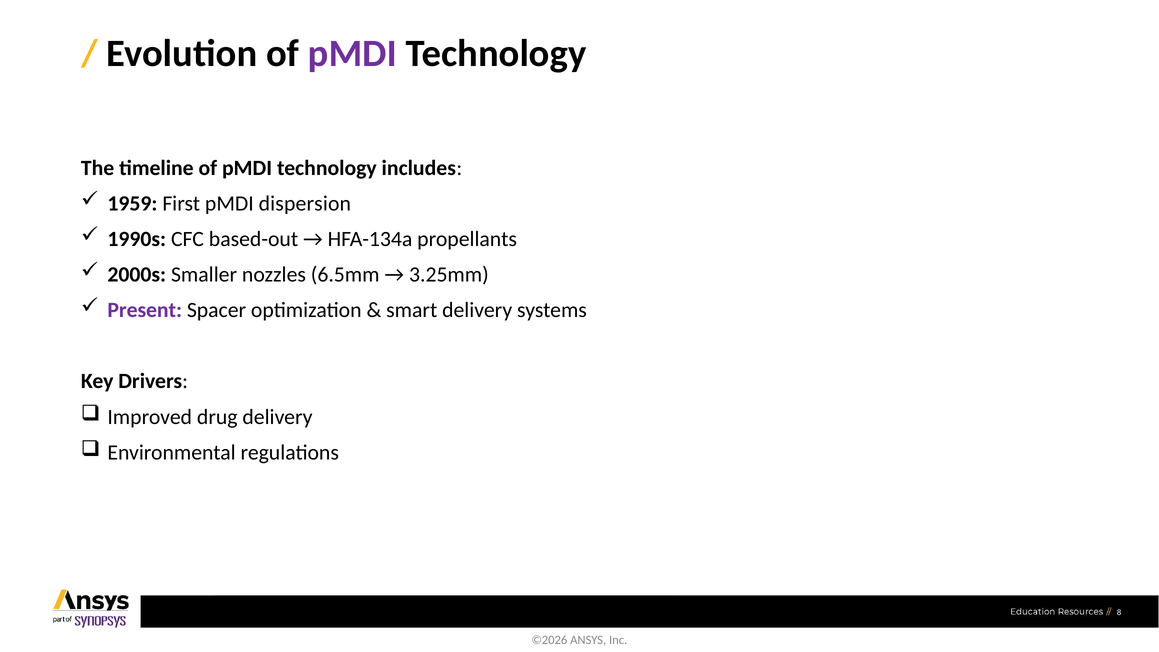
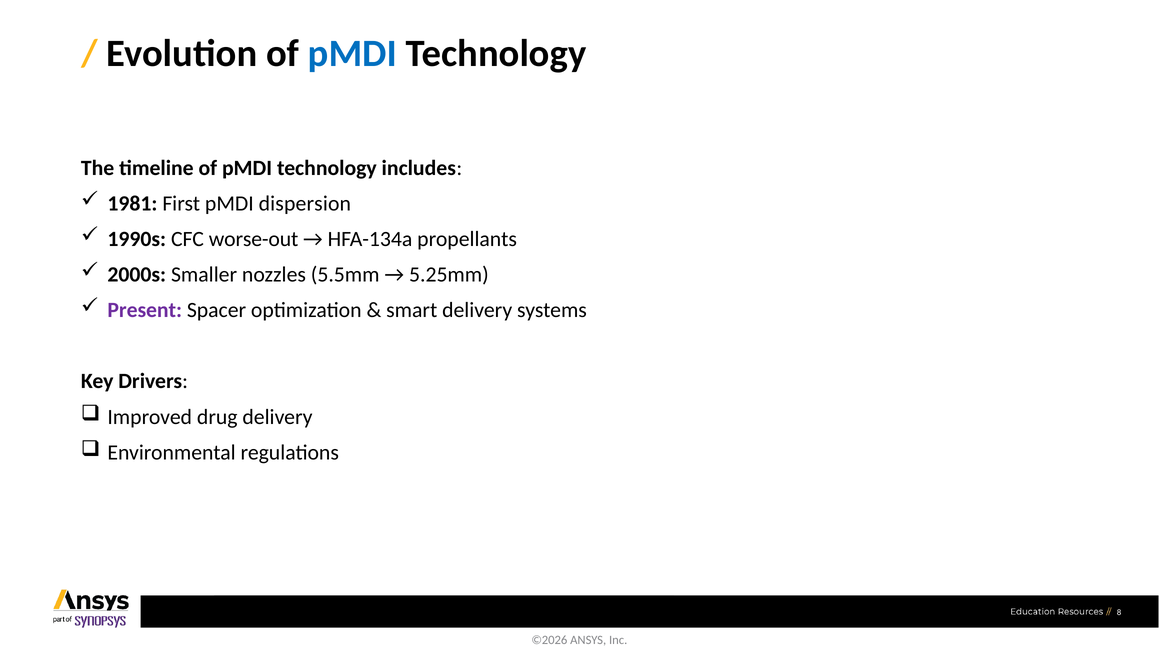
pMDI at (352, 54) colour: purple -> blue
1959: 1959 -> 1981
based-out: based-out -> worse-out
6.5mm: 6.5mm -> 5.5mm
3.25mm: 3.25mm -> 5.25mm
